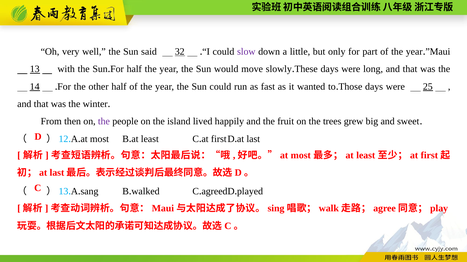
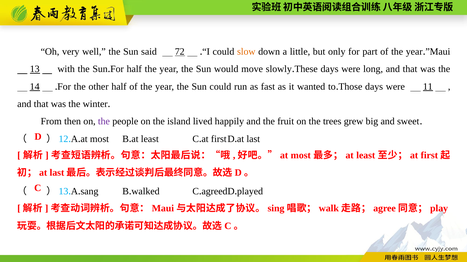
32: 32 -> 72
slow colour: purple -> orange
25: 25 -> 11
